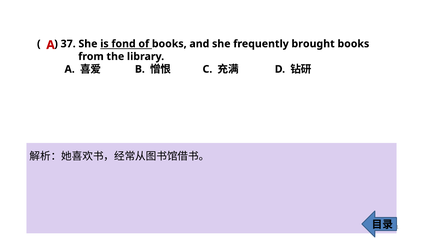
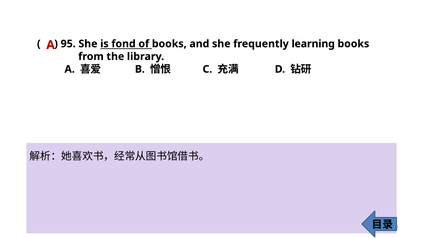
37: 37 -> 95
brought: brought -> learning
